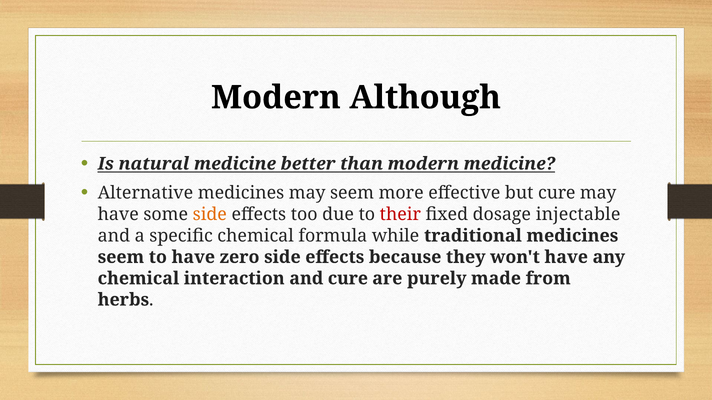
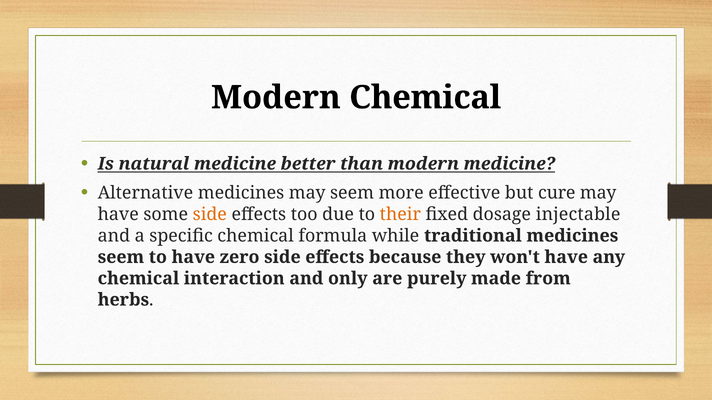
Modern Although: Although -> Chemical
their colour: red -> orange
and cure: cure -> only
